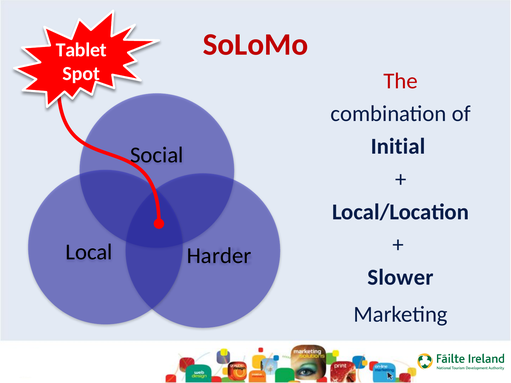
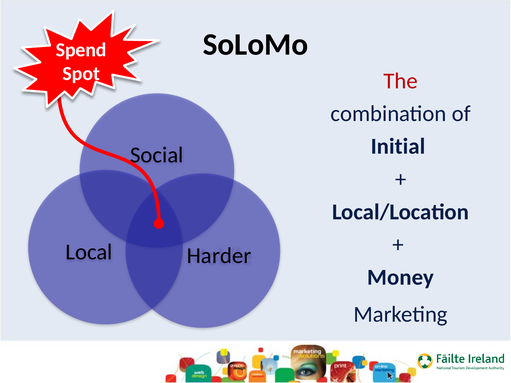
SoLoMo colour: red -> black
Tablet: Tablet -> Spend
Slower: Slower -> Money
